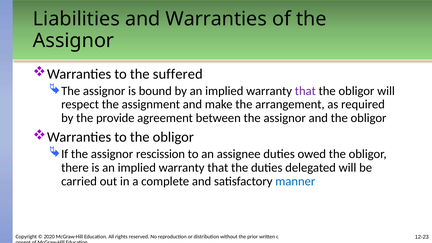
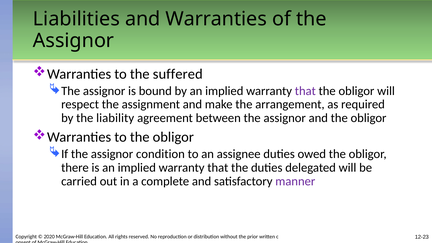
provide: provide -> liability
rescission: rescission -> condition
manner colour: blue -> purple
